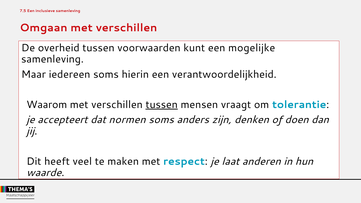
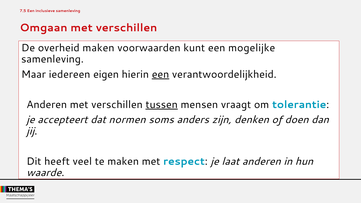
overheid tussen: tussen -> maken
iedereen soms: soms -> eigen
een at (161, 74) underline: none -> present
Waarom at (47, 105): Waarom -> Anderen
